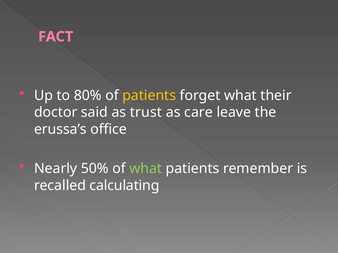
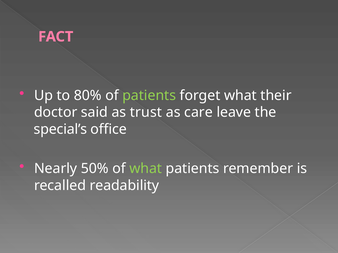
patients at (149, 96) colour: yellow -> light green
erussa’s: erussa’s -> special’s
calculating: calculating -> readability
